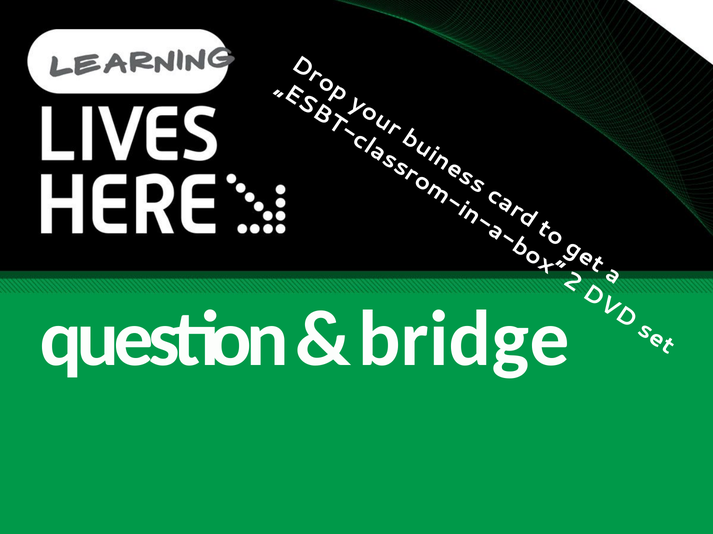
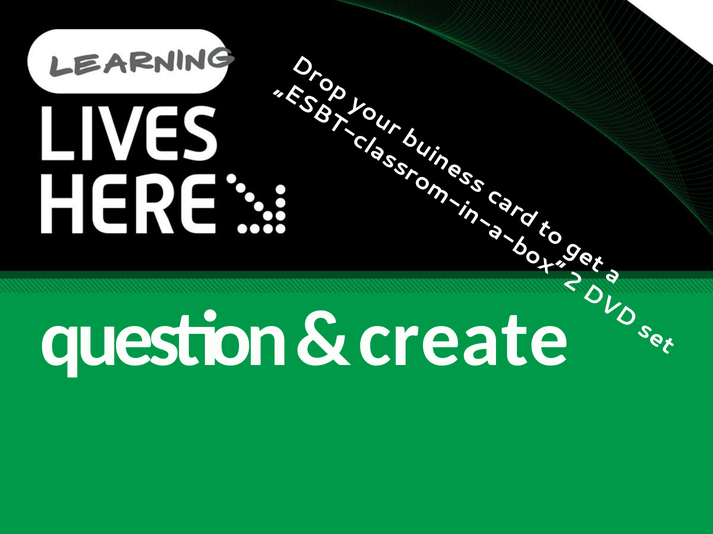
bridge: bridge -> create
